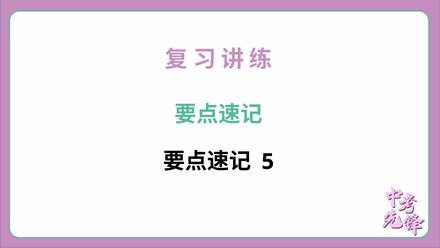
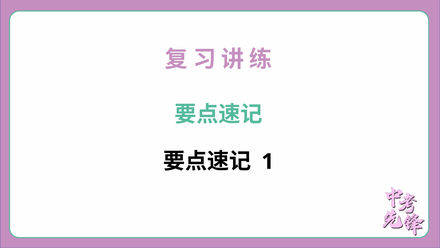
5: 5 -> 1
